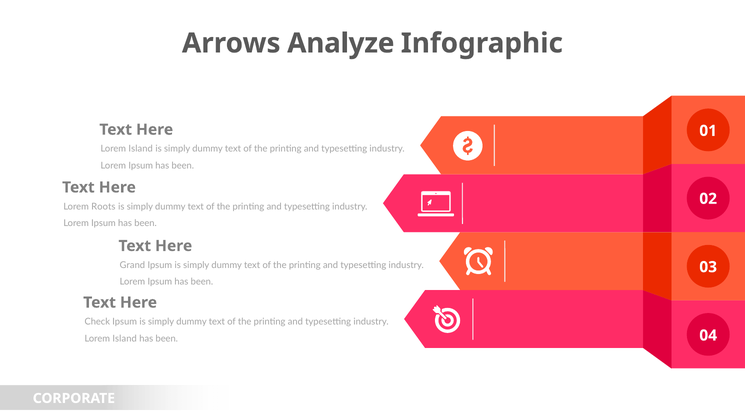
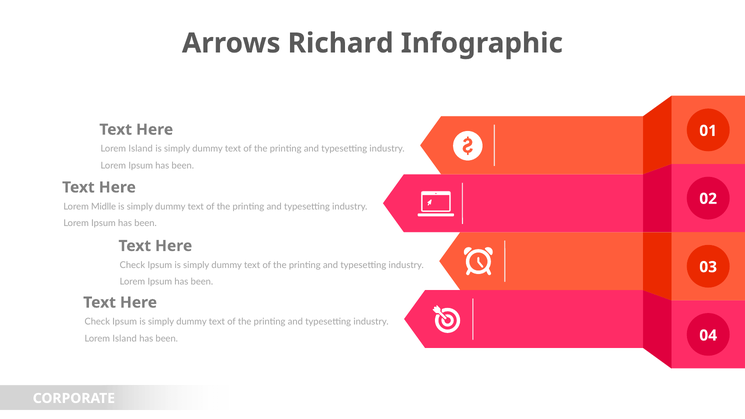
Analyze: Analyze -> Richard
Roots: Roots -> Midlle
Grand at (132, 265): Grand -> Check
